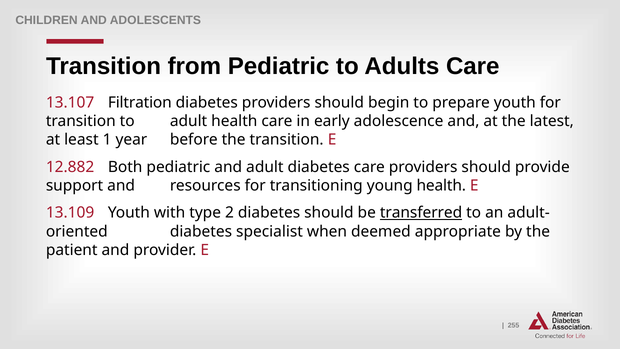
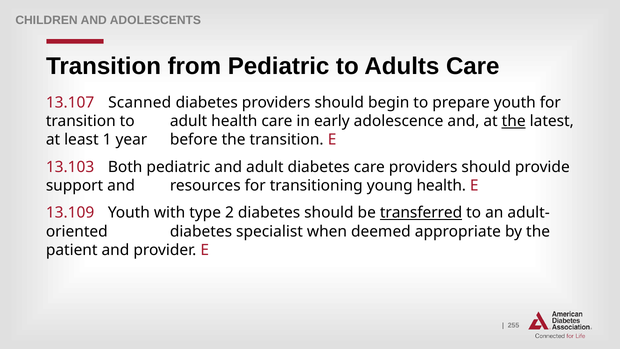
Filtration: Filtration -> Scanned
the at (514, 121) underline: none -> present
12.882: 12.882 -> 13.103
